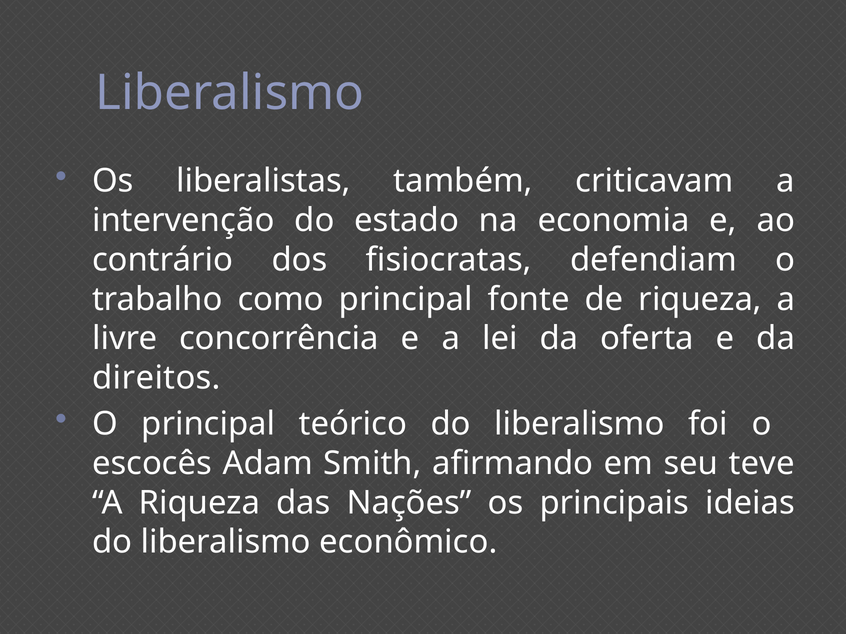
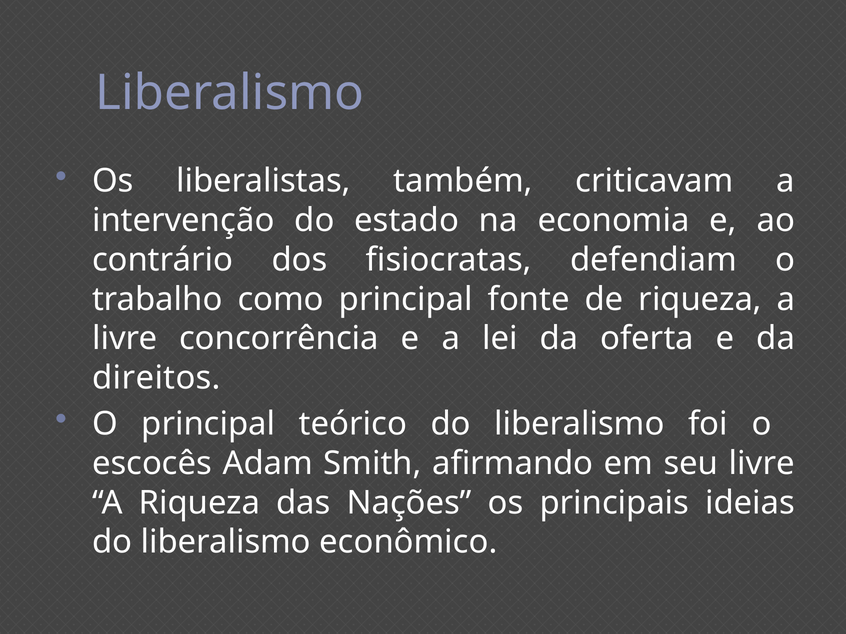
seu teve: teve -> livre
